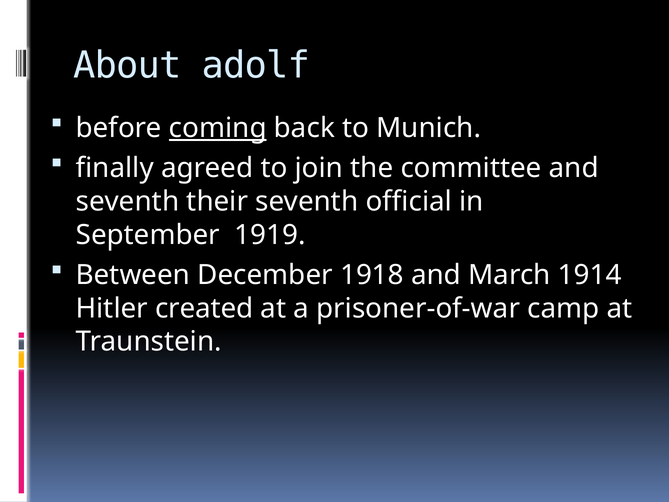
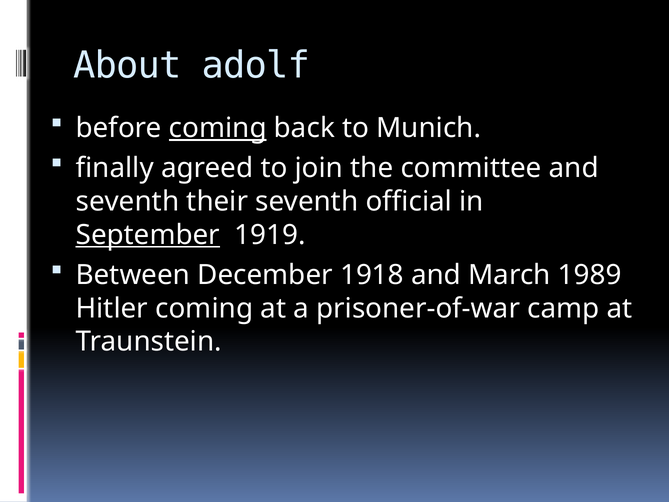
September underline: none -> present
1914: 1914 -> 1989
Hitler created: created -> coming
